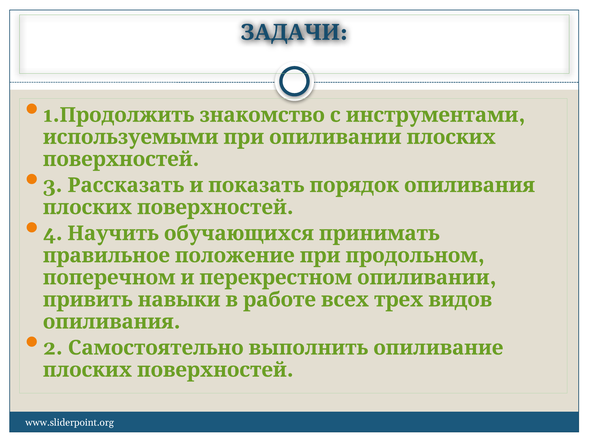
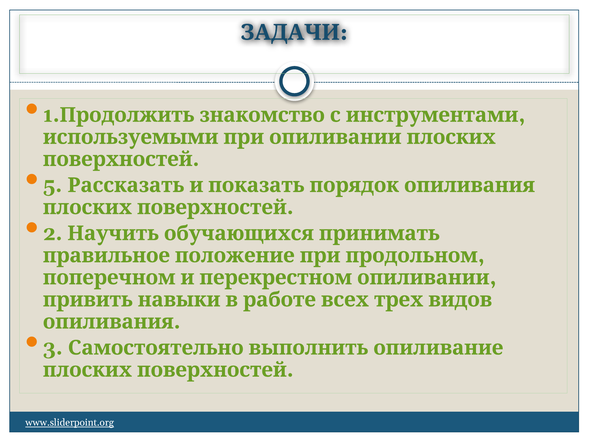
3: 3 -> 5
4: 4 -> 2
2: 2 -> 3
www.sliderpoint.org underline: none -> present
